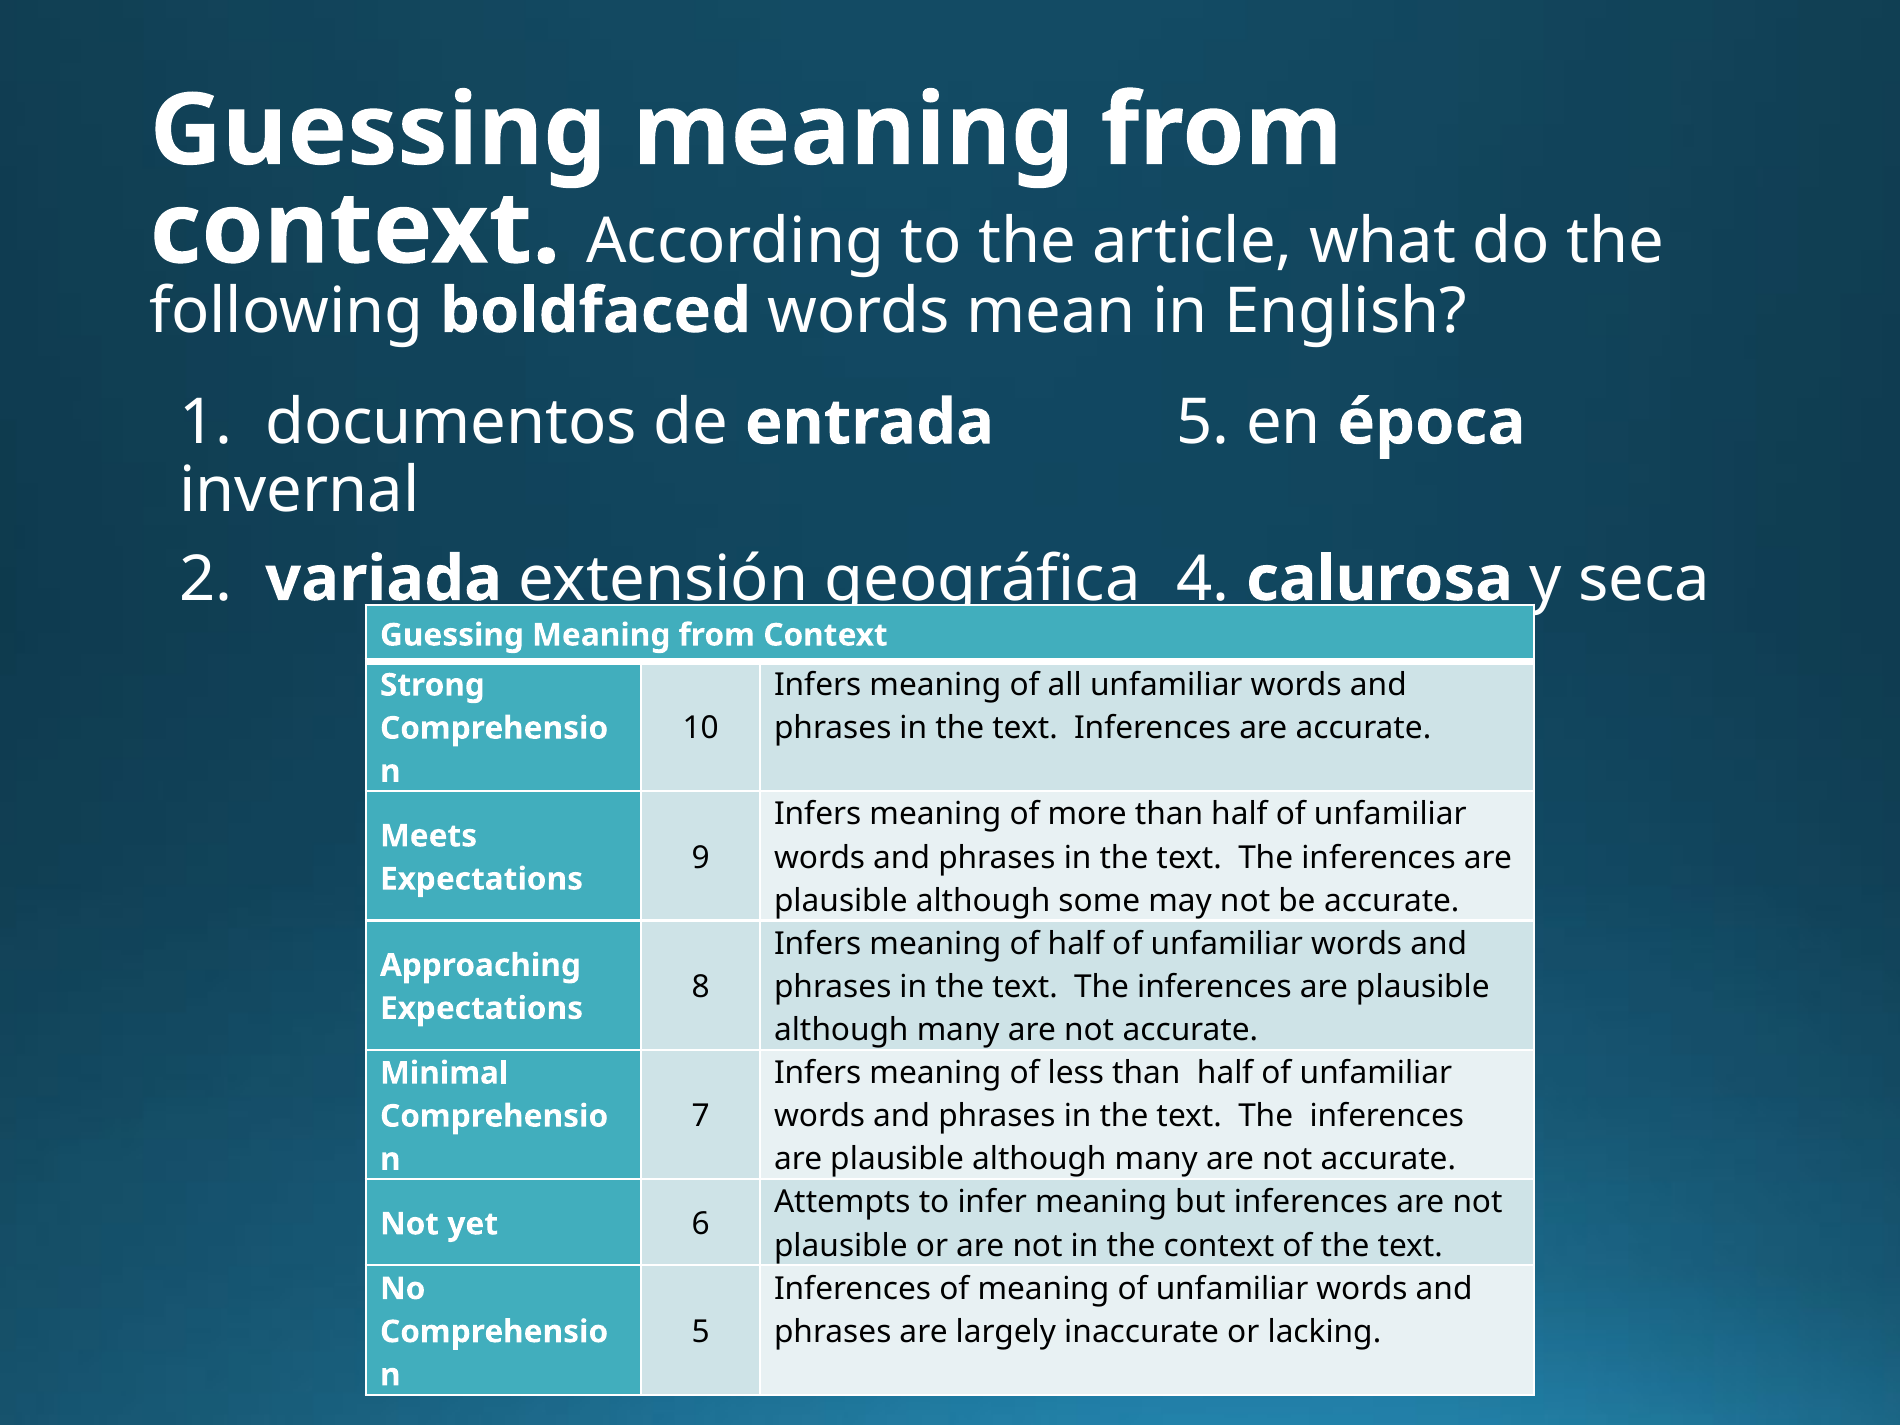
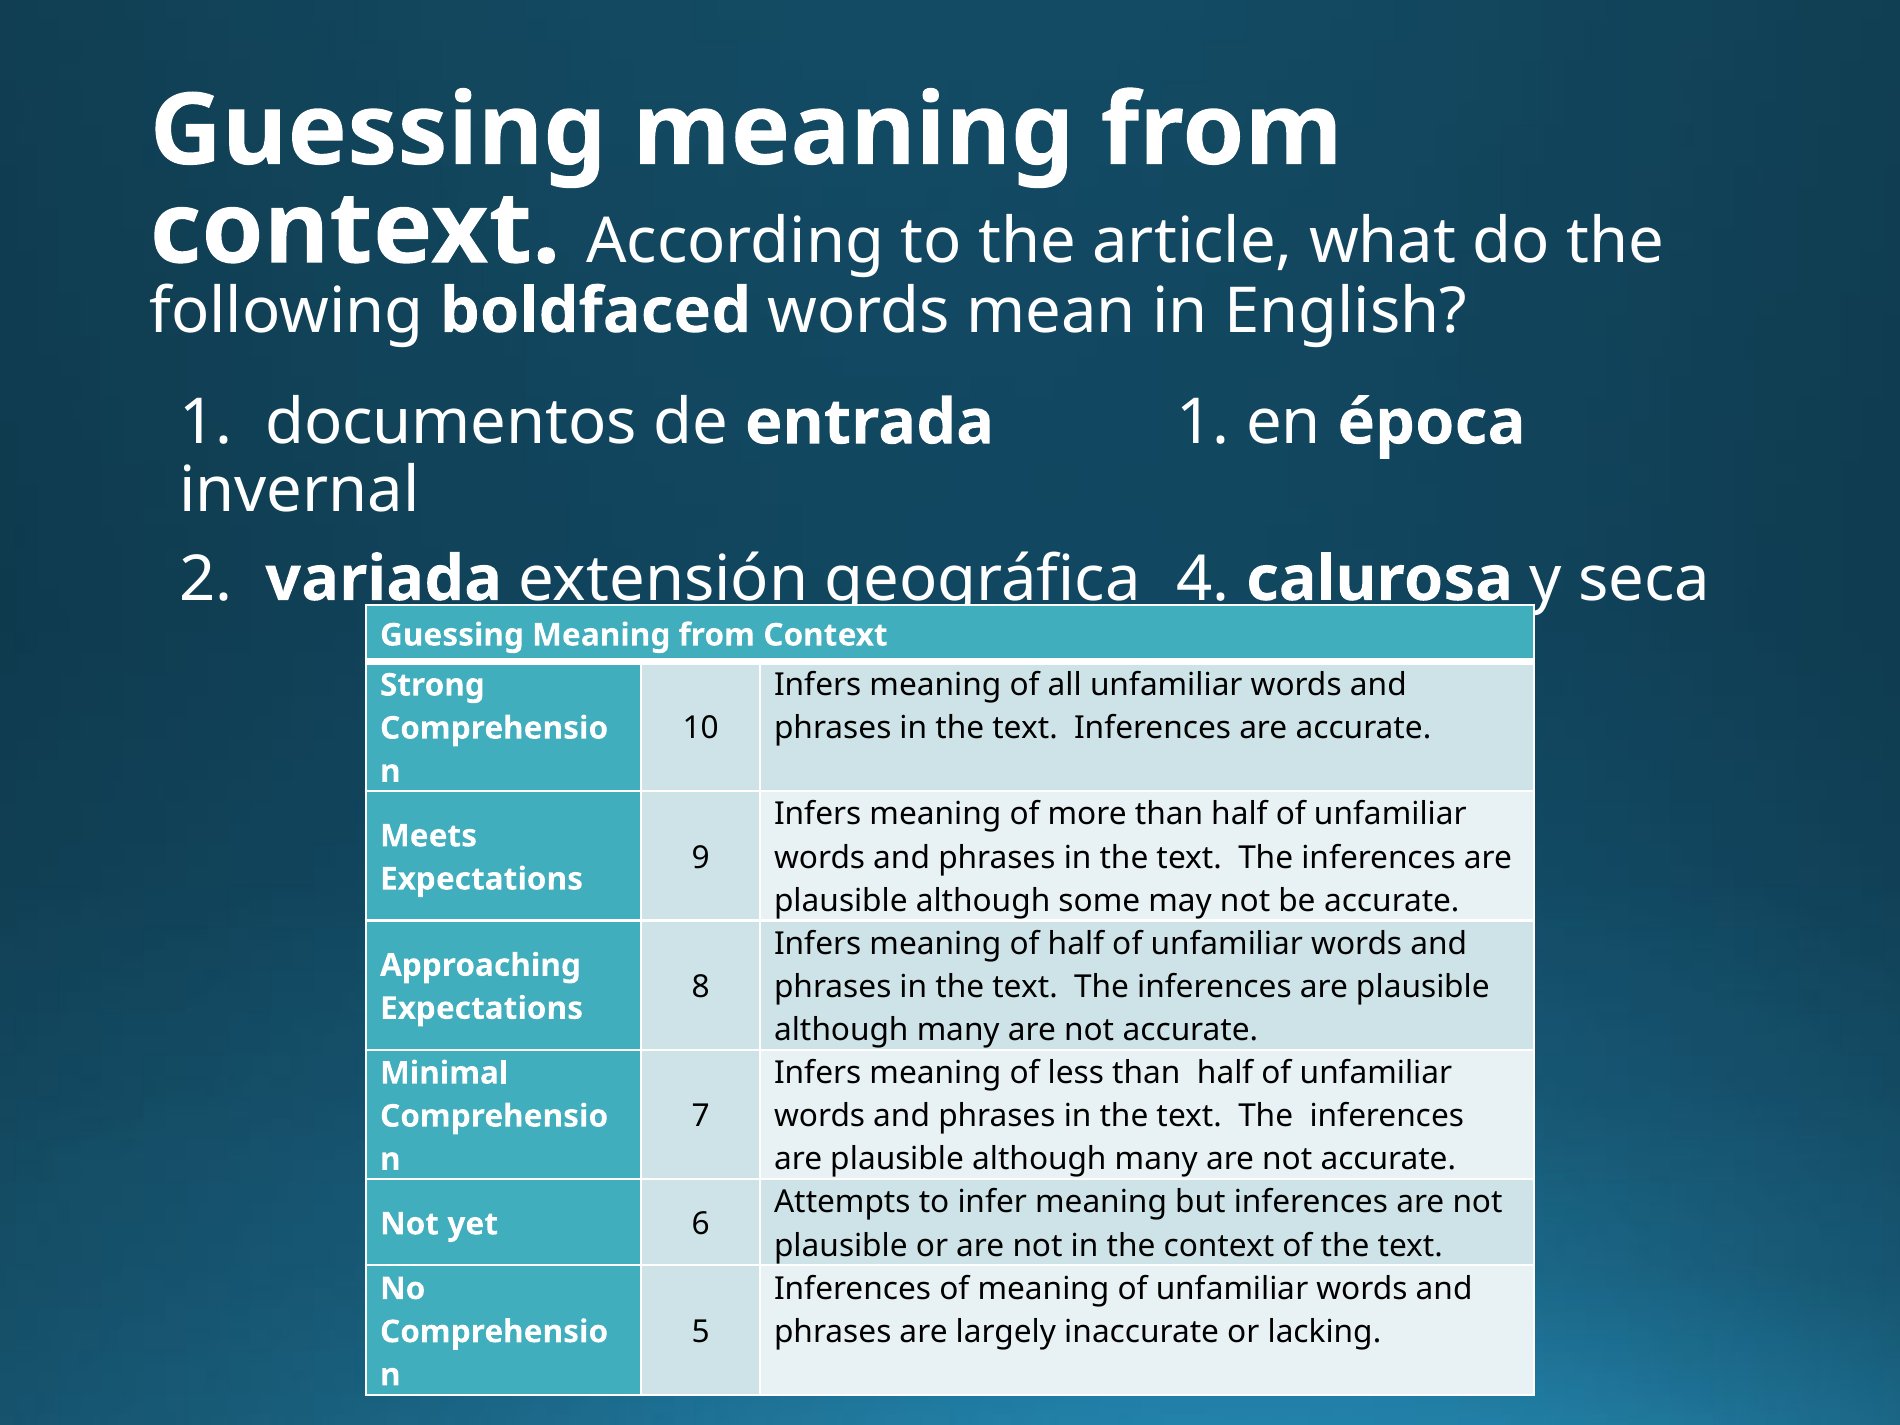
entrada 5: 5 -> 1
